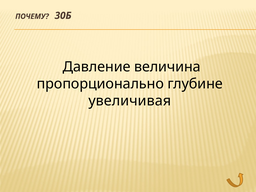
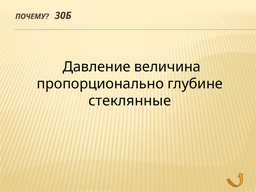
увеличивая: увеличивая -> стеклянные
